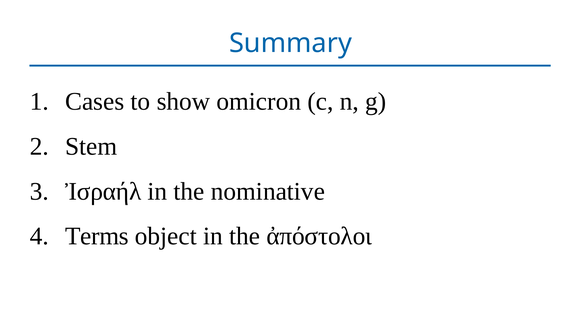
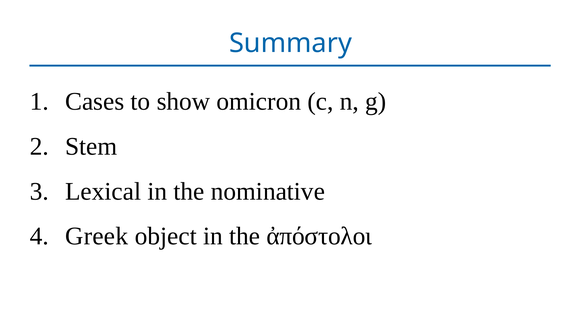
Ἰσραήλ: Ἰσραήλ -> Lexical
Terms: Terms -> Greek
